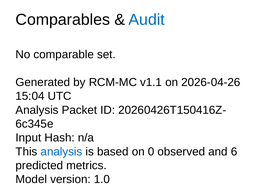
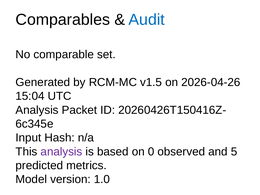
v1.1: v1.1 -> v1.5
analysis at (61, 152) colour: blue -> purple
6: 6 -> 5
